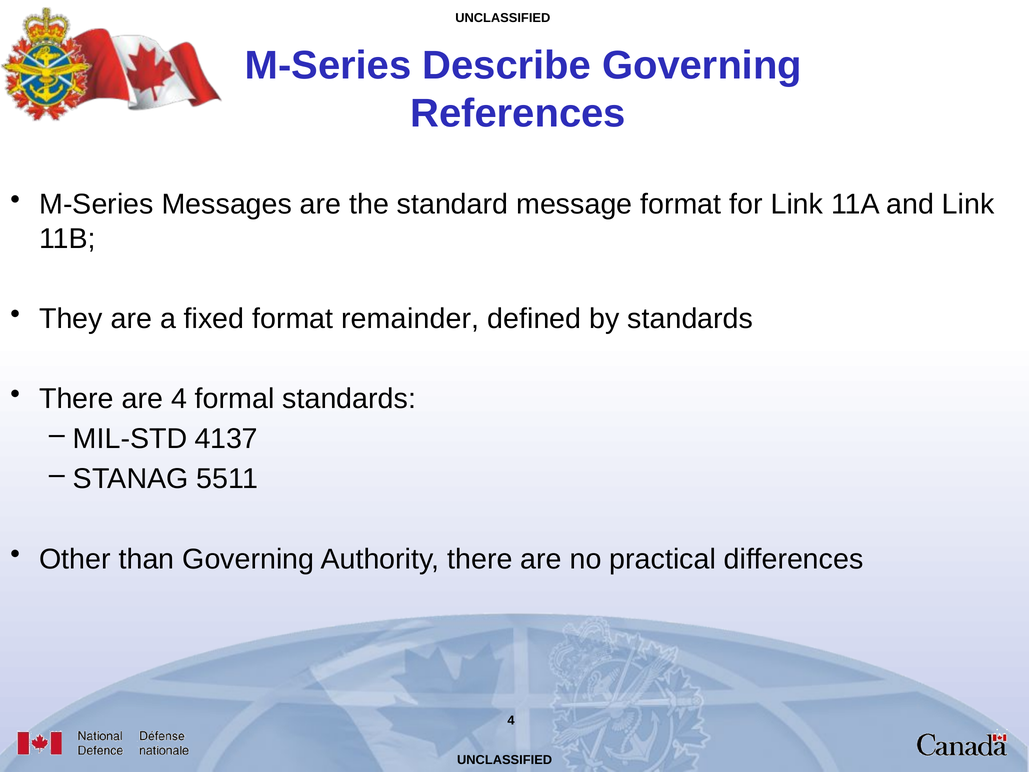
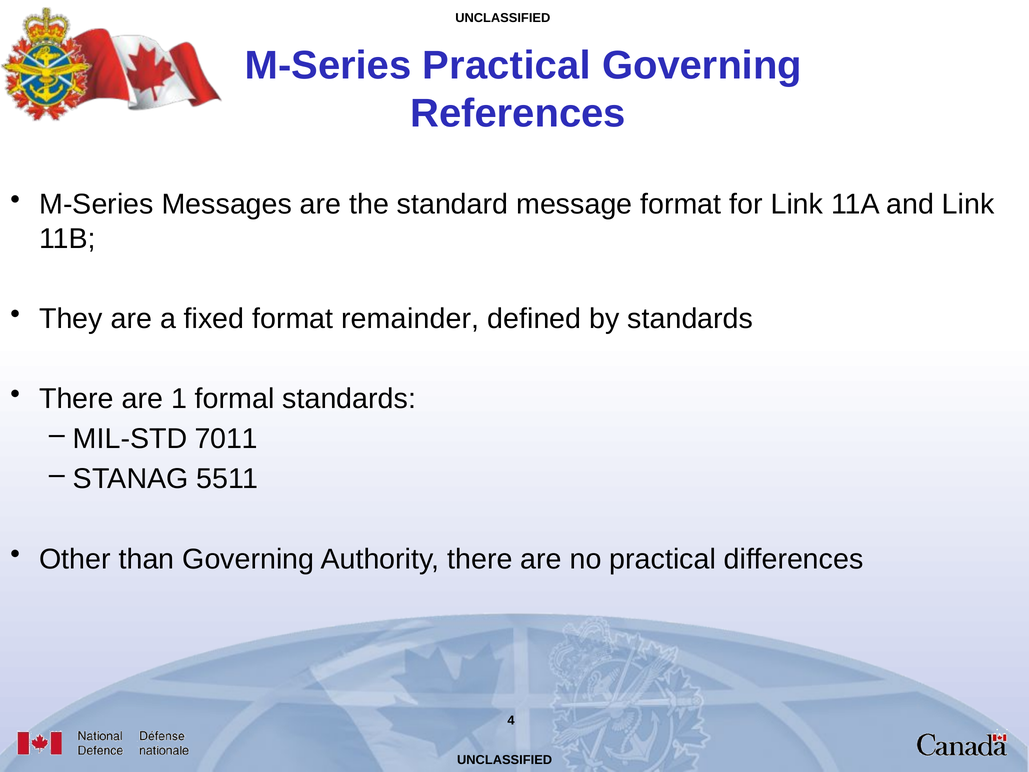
M-Series Describe: Describe -> Practical
are 4: 4 -> 1
4137: 4137 -> 7011
